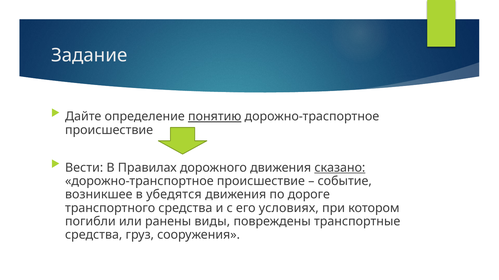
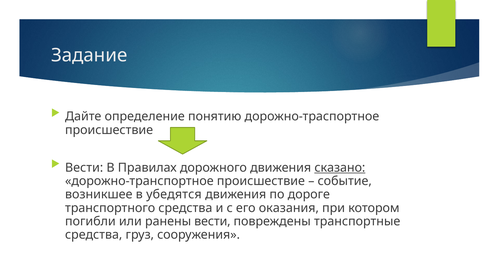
понятию underline: present -> none
условиях: условиях -> оказания
ранены виды: виды -> вести
